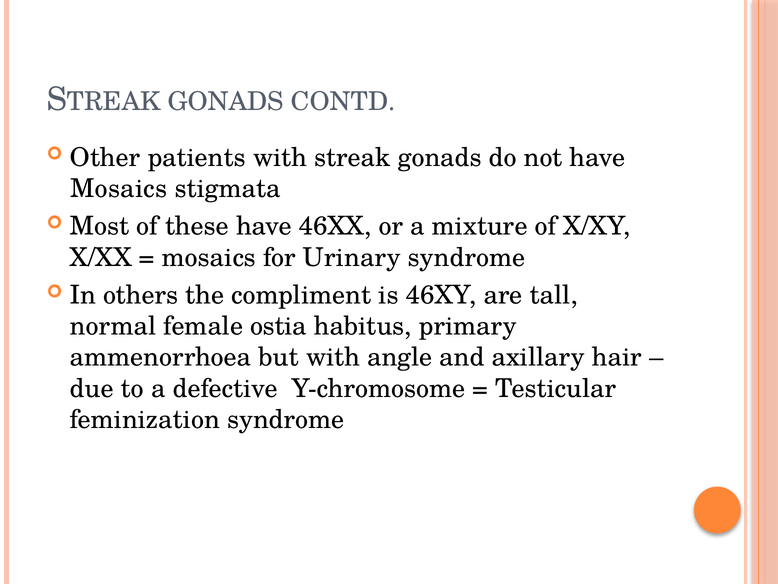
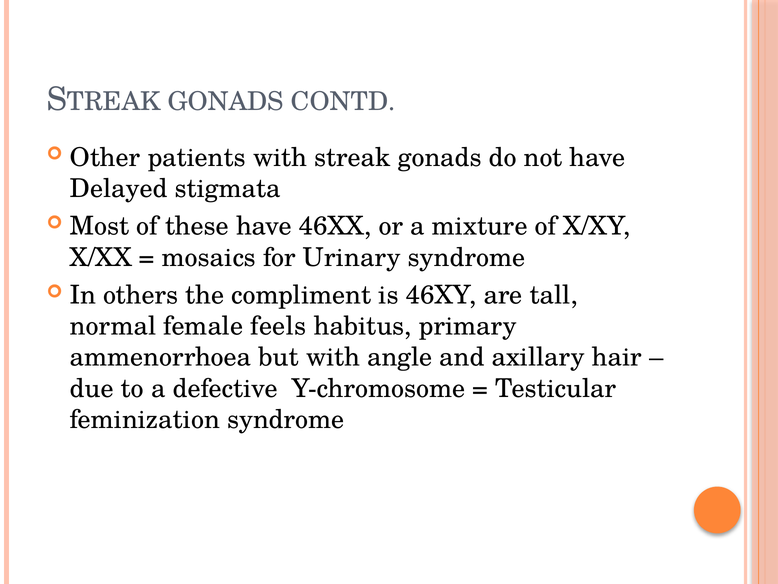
Mosaics at (119, 188): Mosaics -> Delayed
ostia: ostia -> feels
